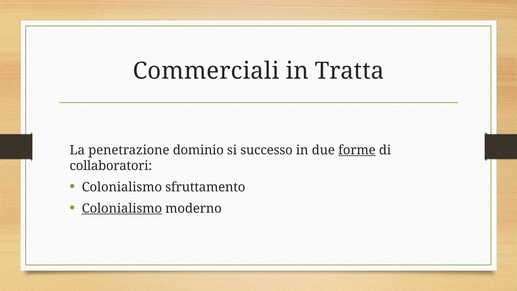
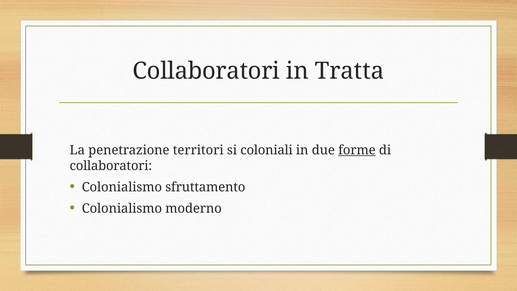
Commerciali at (206, 71): Commerciali -> Collaboratori
dominio: dominio -> territori
successo: successo -> coloniali
Colonialismo at (122, 208) underline: present -> none
